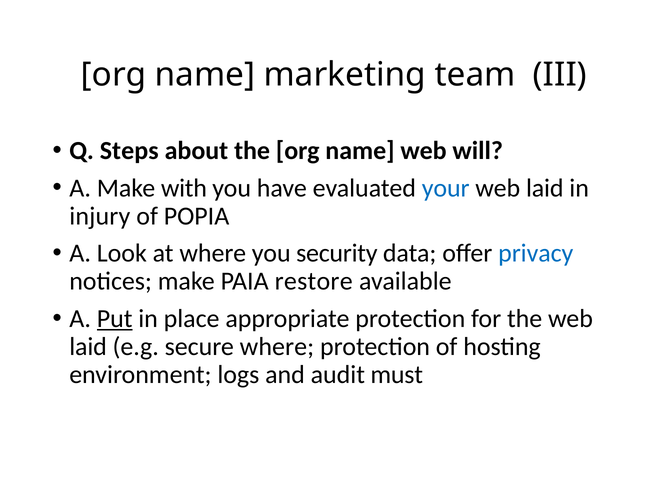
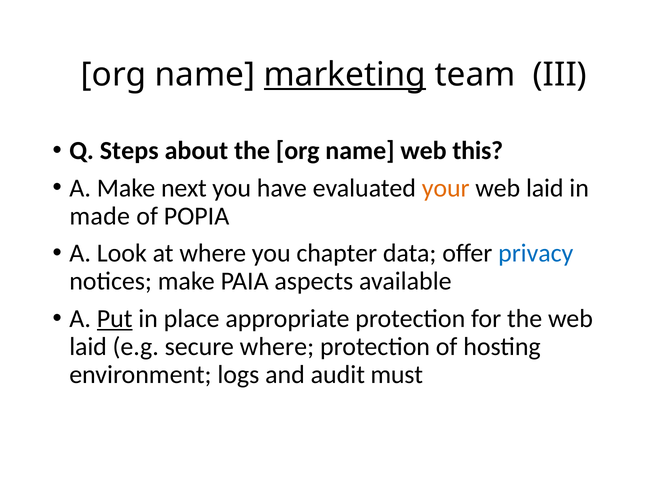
marketing underline: none -> present
will: will -> this
with: with -> next
your colour: blue -> orange
injury: injury -> made
security: security -> chapter
restore: restore -> aspects
